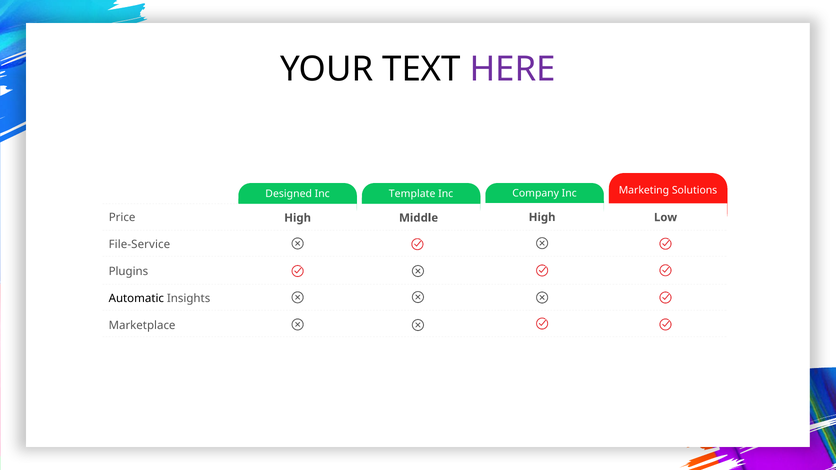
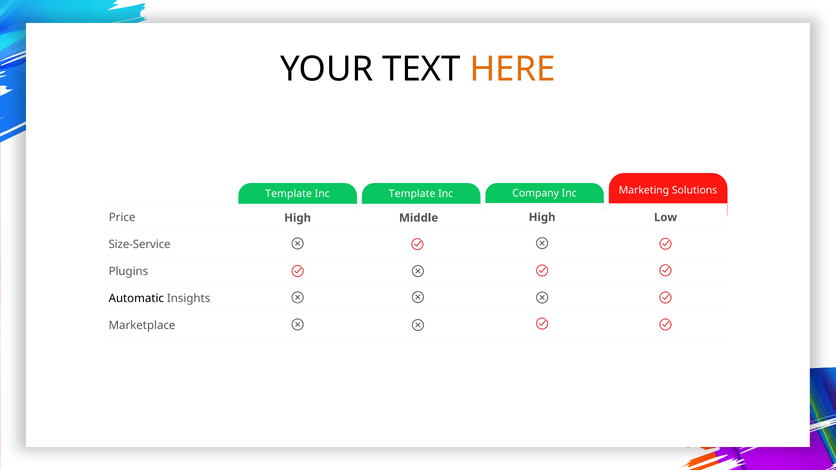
HERE colour: purple -> orange
Designed at (289, 194): Designed -> Template
File-Service: File-Service -> Size-Service
